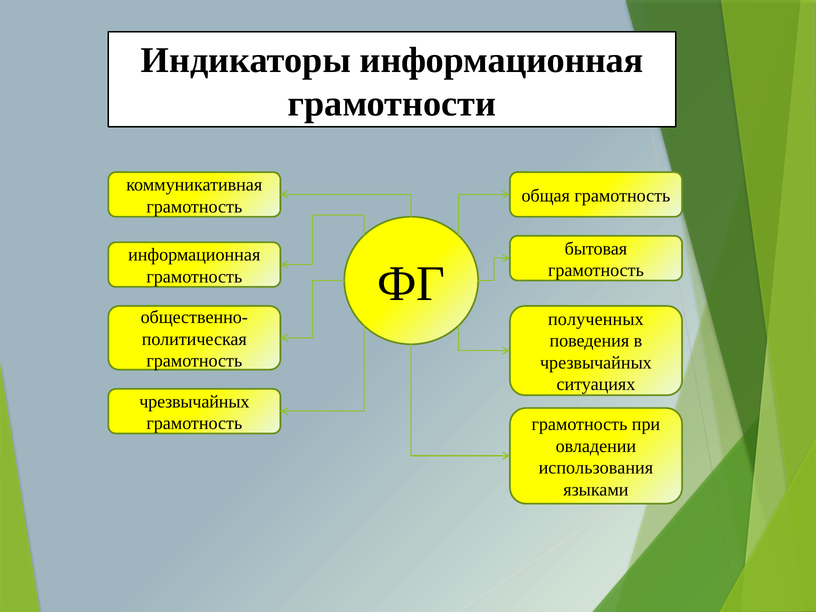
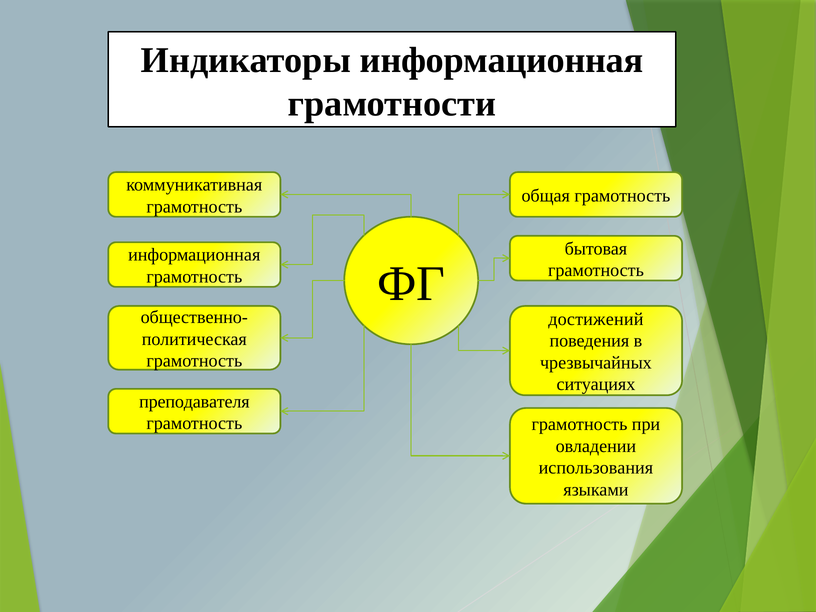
полученных: полученных -> достижений
чрезвычайных at (194, 402): чрезвычайных -> преподавателя
